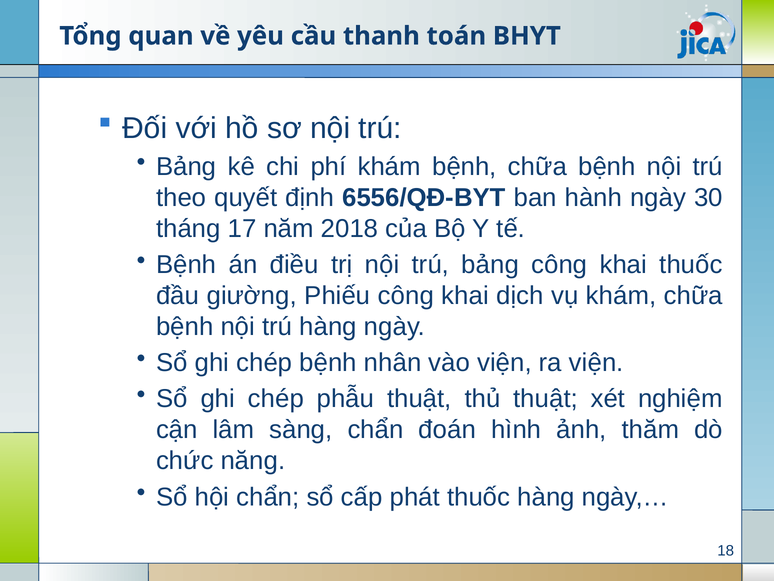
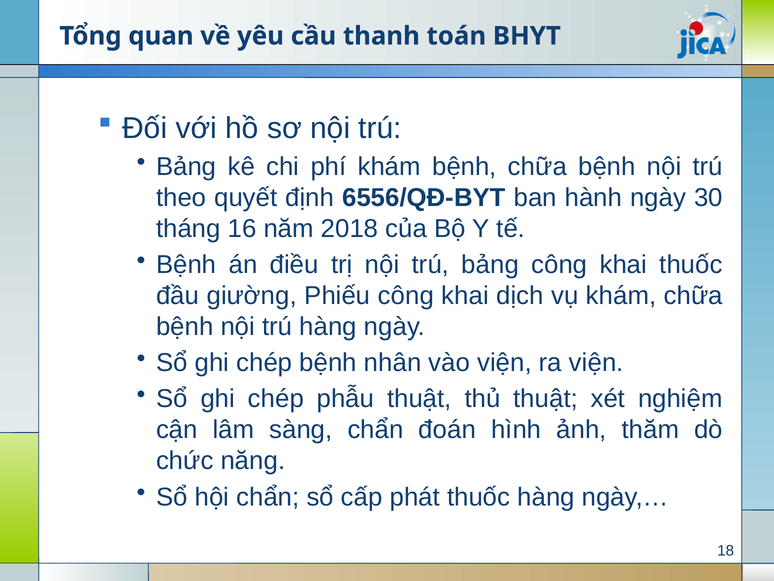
17: 17 -> 16
